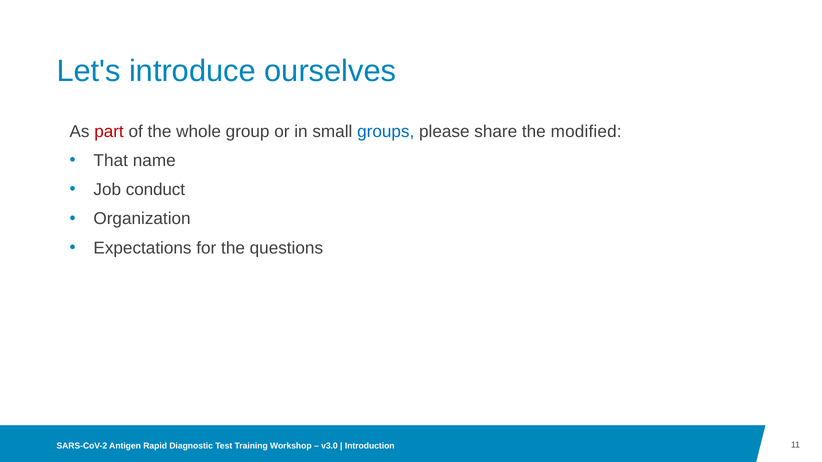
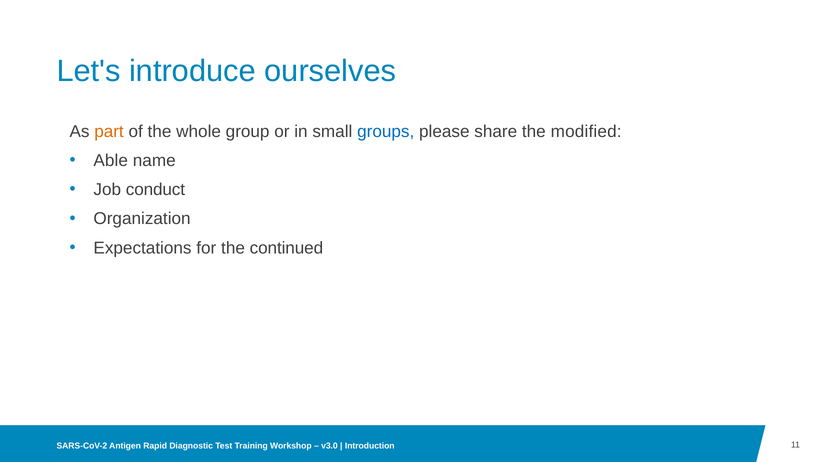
part colour: red -> orange
That: That -> Able
questions: questions -> continued
